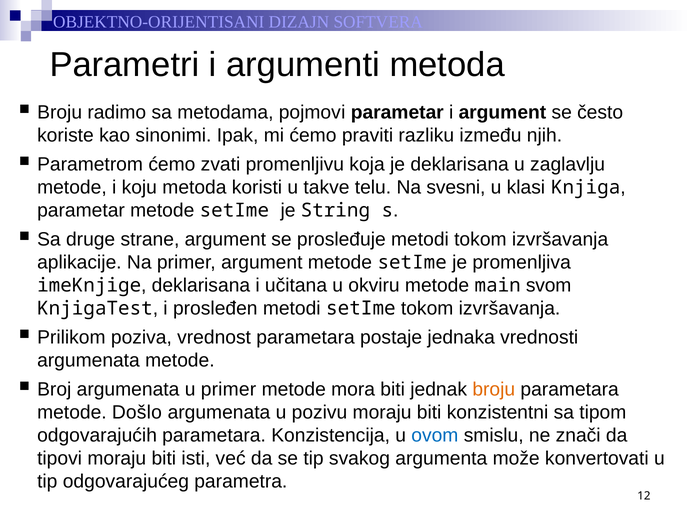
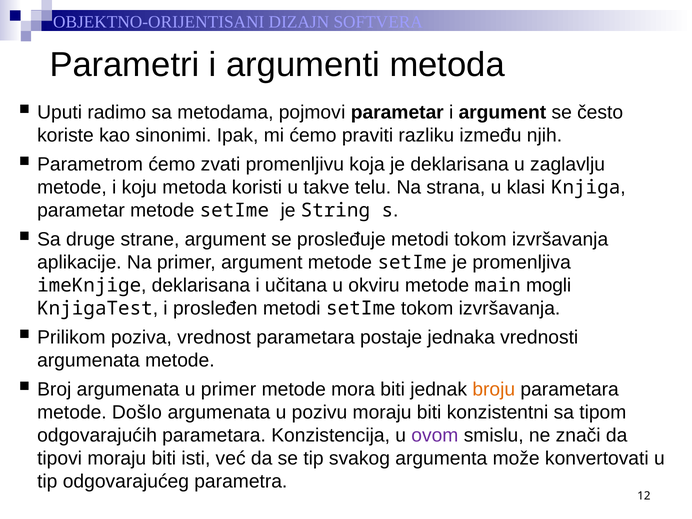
Broju at (60, 112): Broju -> Uputi
svesni: svesni -> strana
svom: svom -> mogli
ovom colour: blue -> purple
